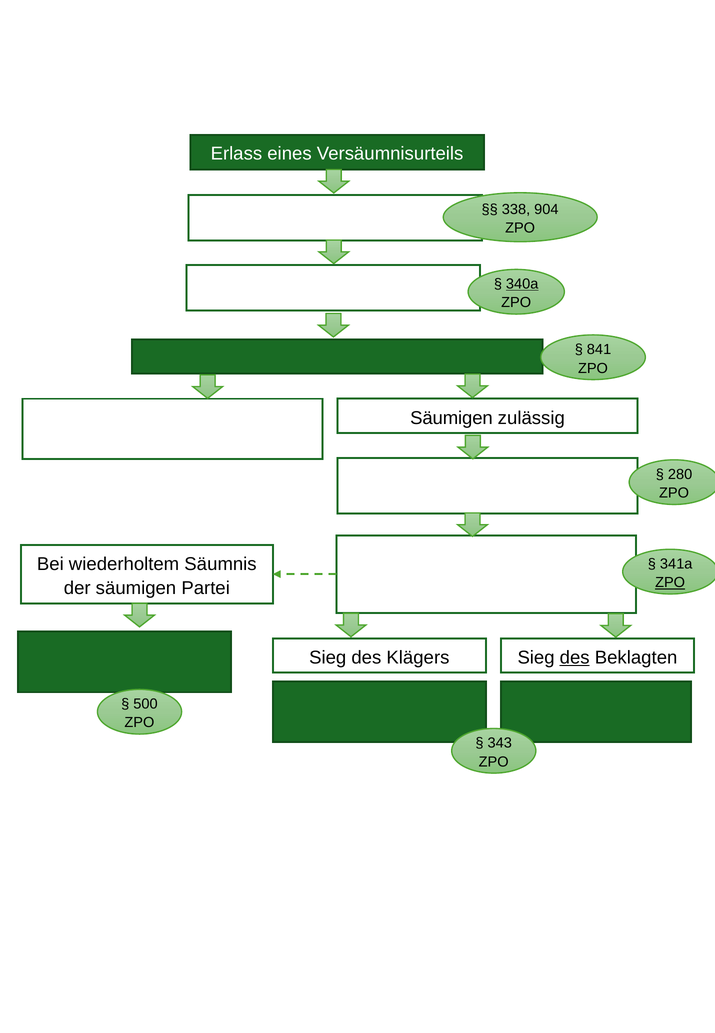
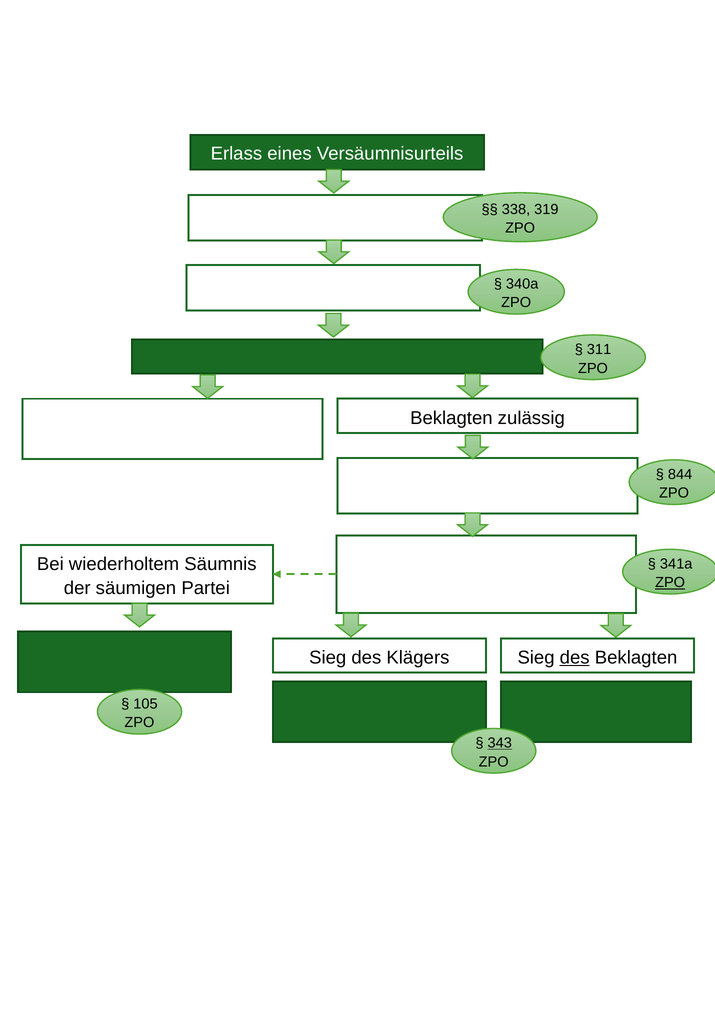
904: 904 -> 319
340a underline: present -> none
841: 841 -> 311
Säumigen at (451, 418): Säumigen -> Beklagten
280: 280 -> 844
500: 500 -> 105
343 underline: none -> present
